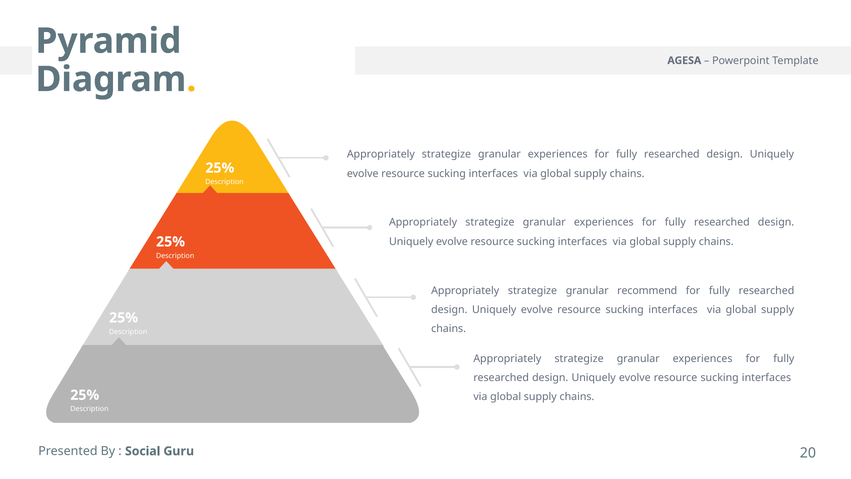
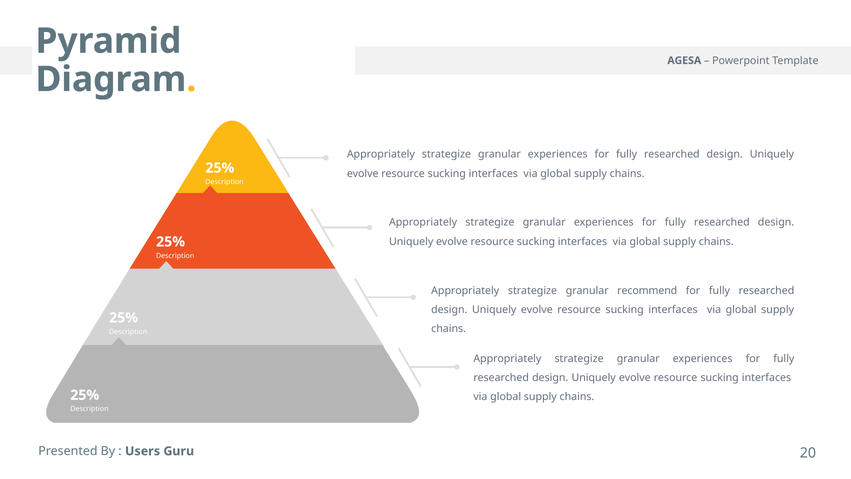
Social: Social -> Users
